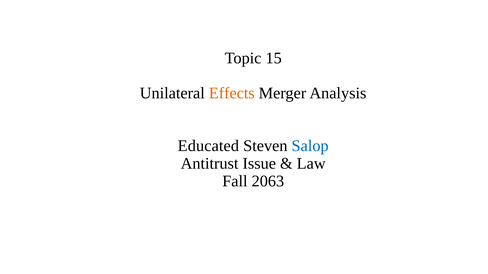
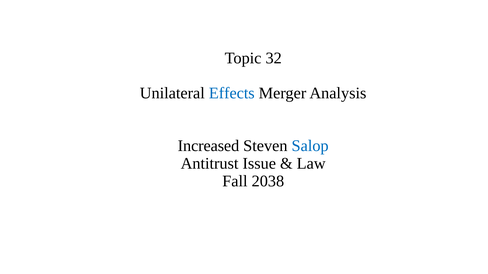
15: 15 -> 32
Effects colour: orange -> blue
Educated: Educated -> Increased
2063: 2063 -> 2038
